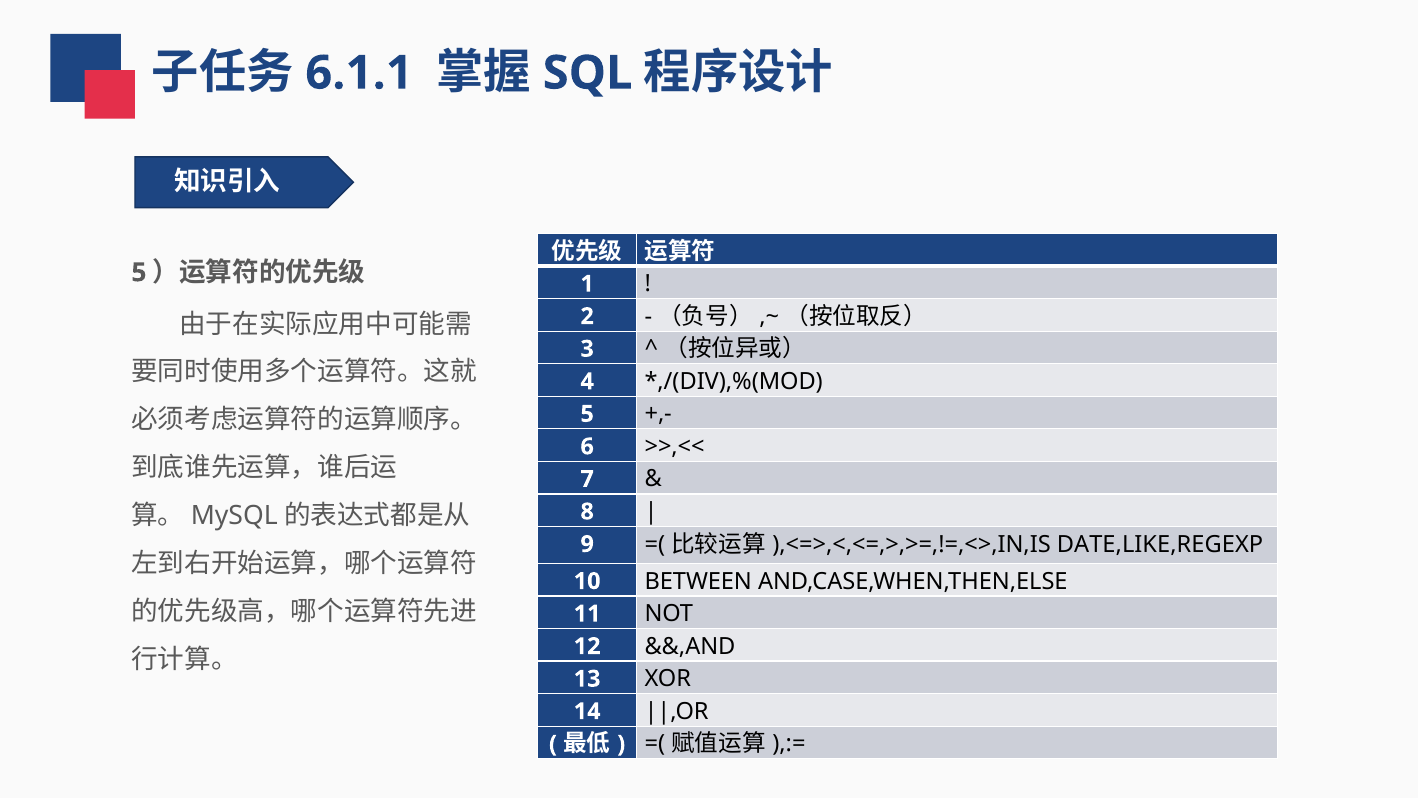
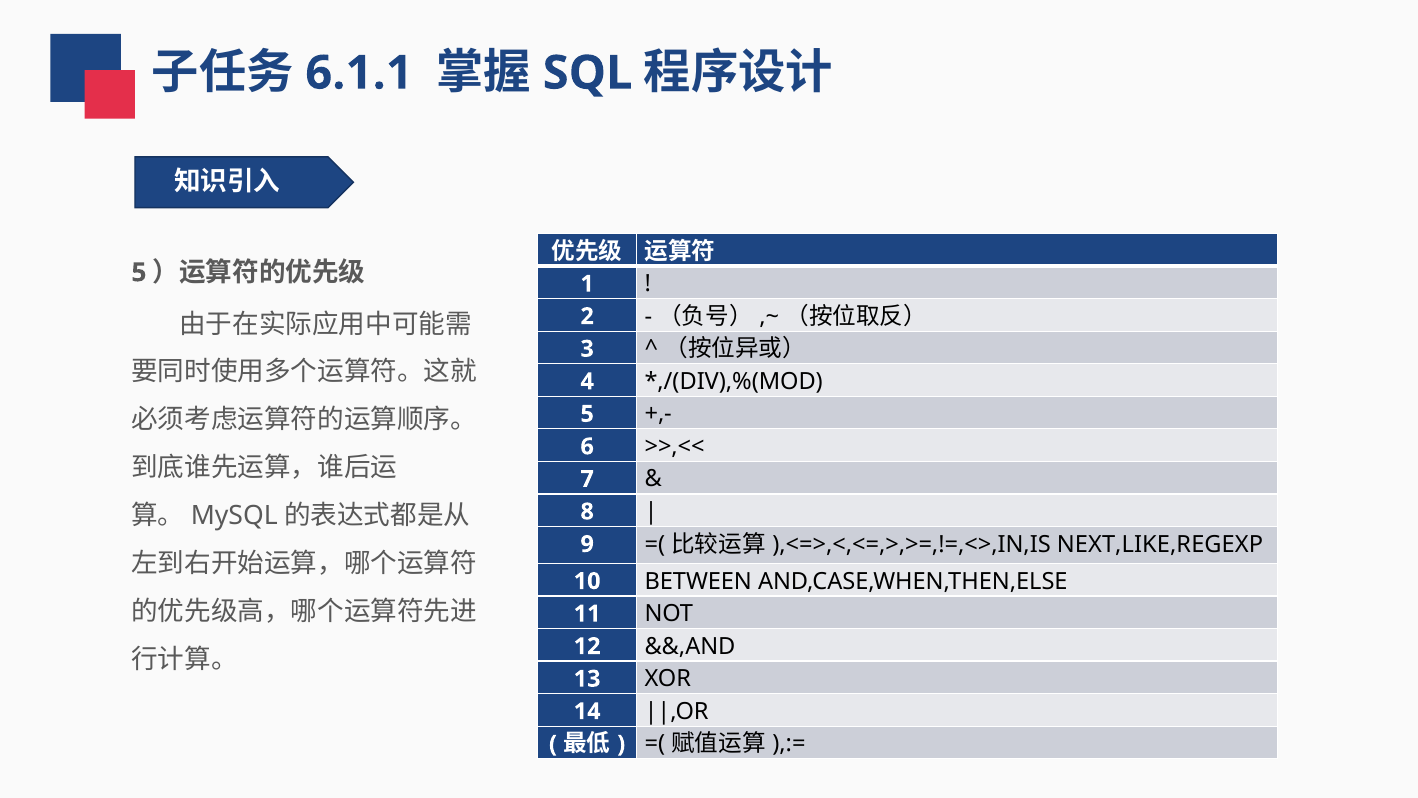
DATE,LIKE,REGEXP: DATE,LIKE,REGEXP -> NEXT,LIKE,REGEXP
